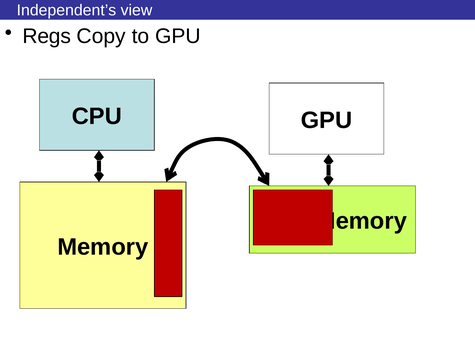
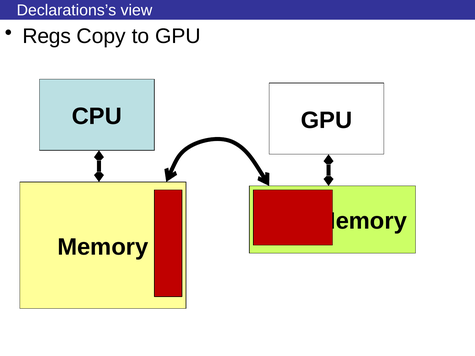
Independent’s: Independent’s -> Declarations’s
